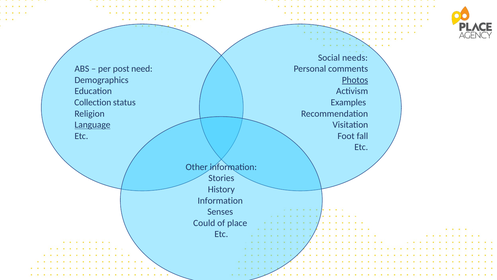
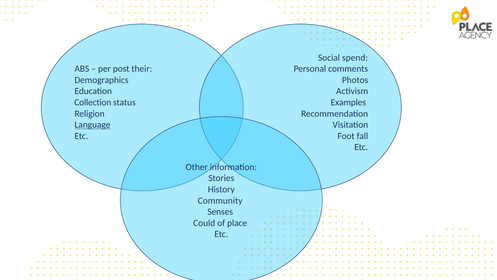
needs: needs -> spend
need: need -> their
Photos underline: present -> none
Information at (220, 200): Information -> Community
